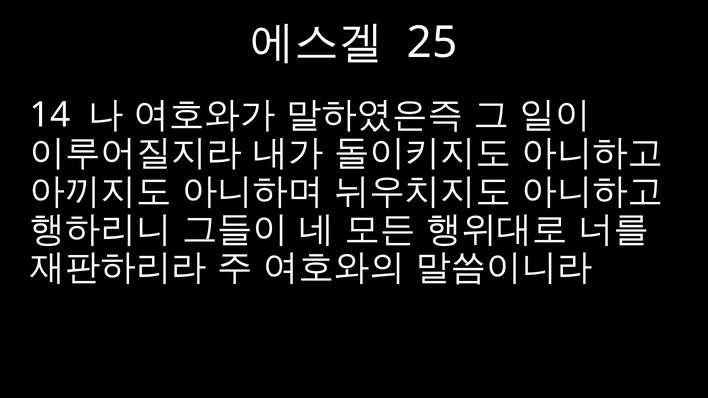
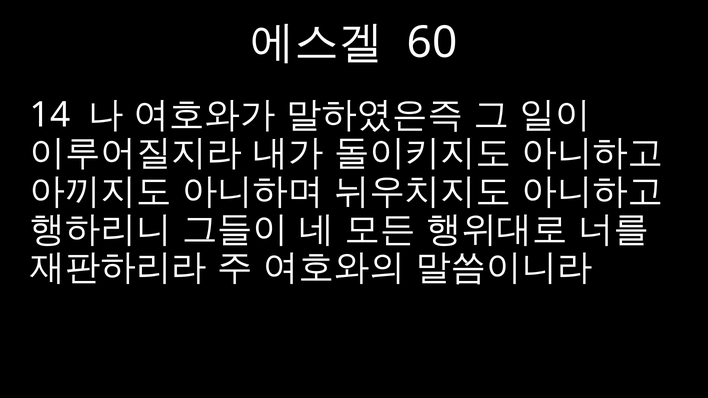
25: 25 -> 60
